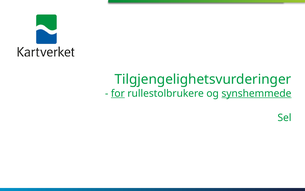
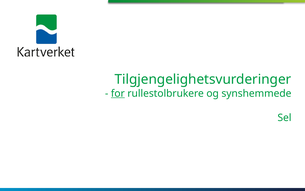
synshemmede underline: present -> none
